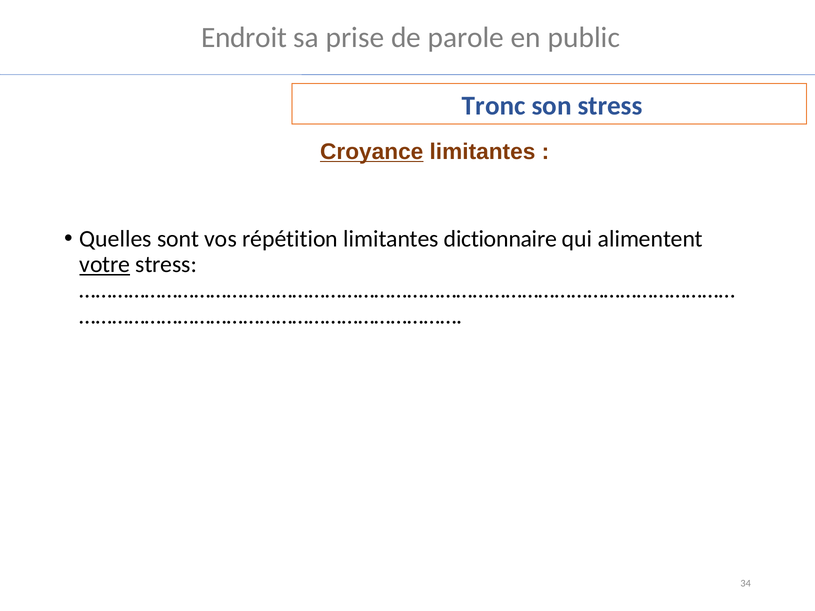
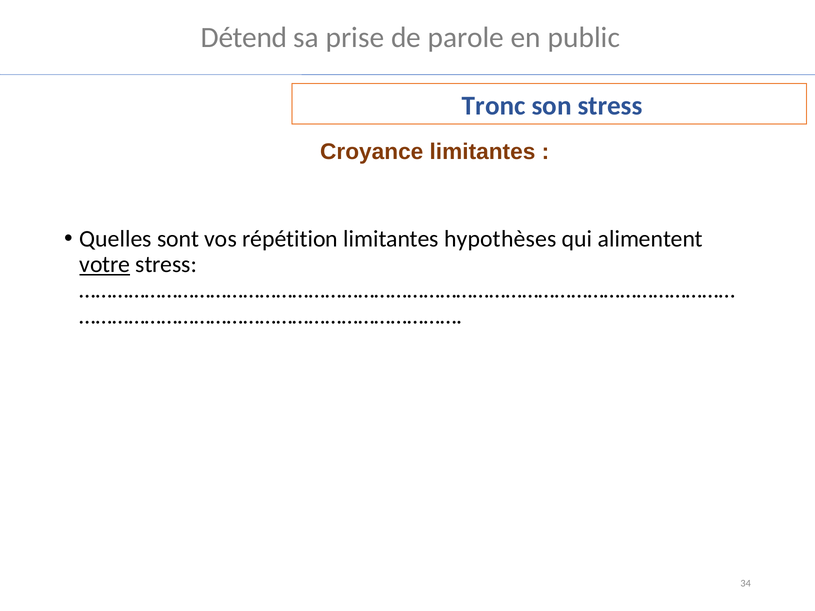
Endroit: Endroit -> Détend
Croyance underline: present -> none
dictionnaire: dictionnaire -> hypothèses
